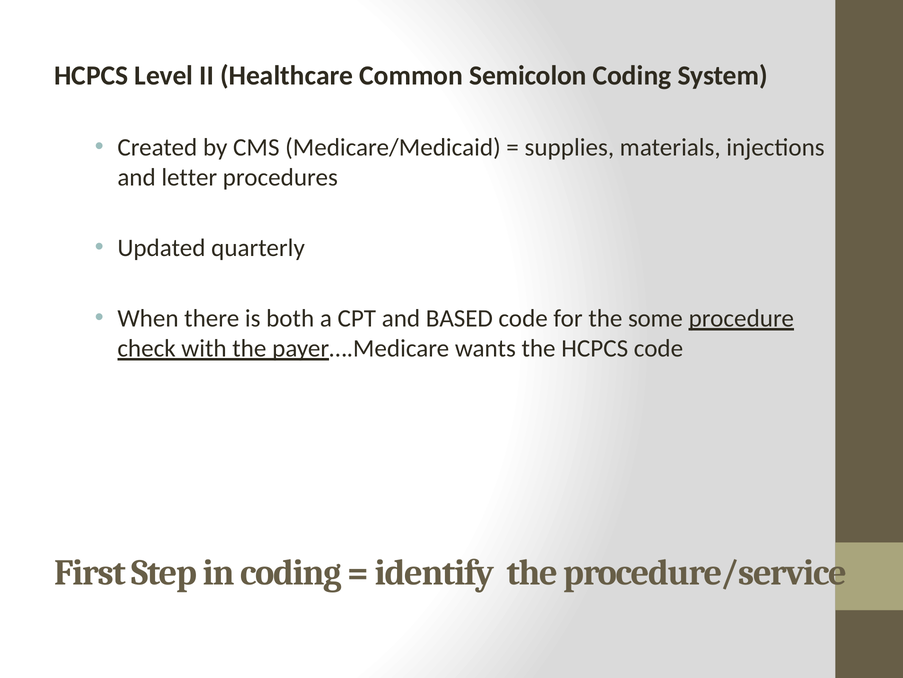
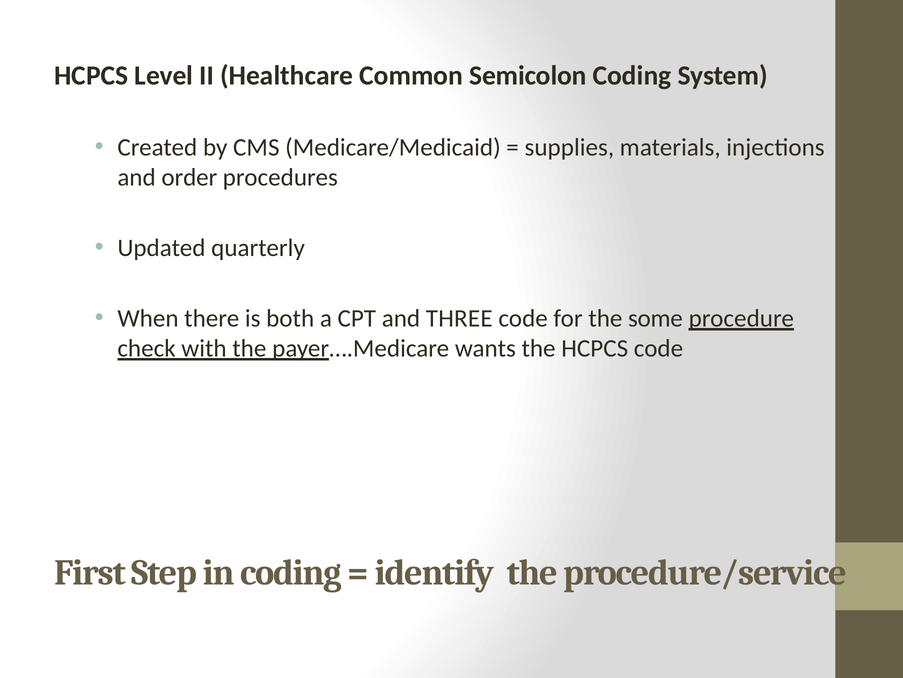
letter: letter -> order
BASED: BASED -> THREE
